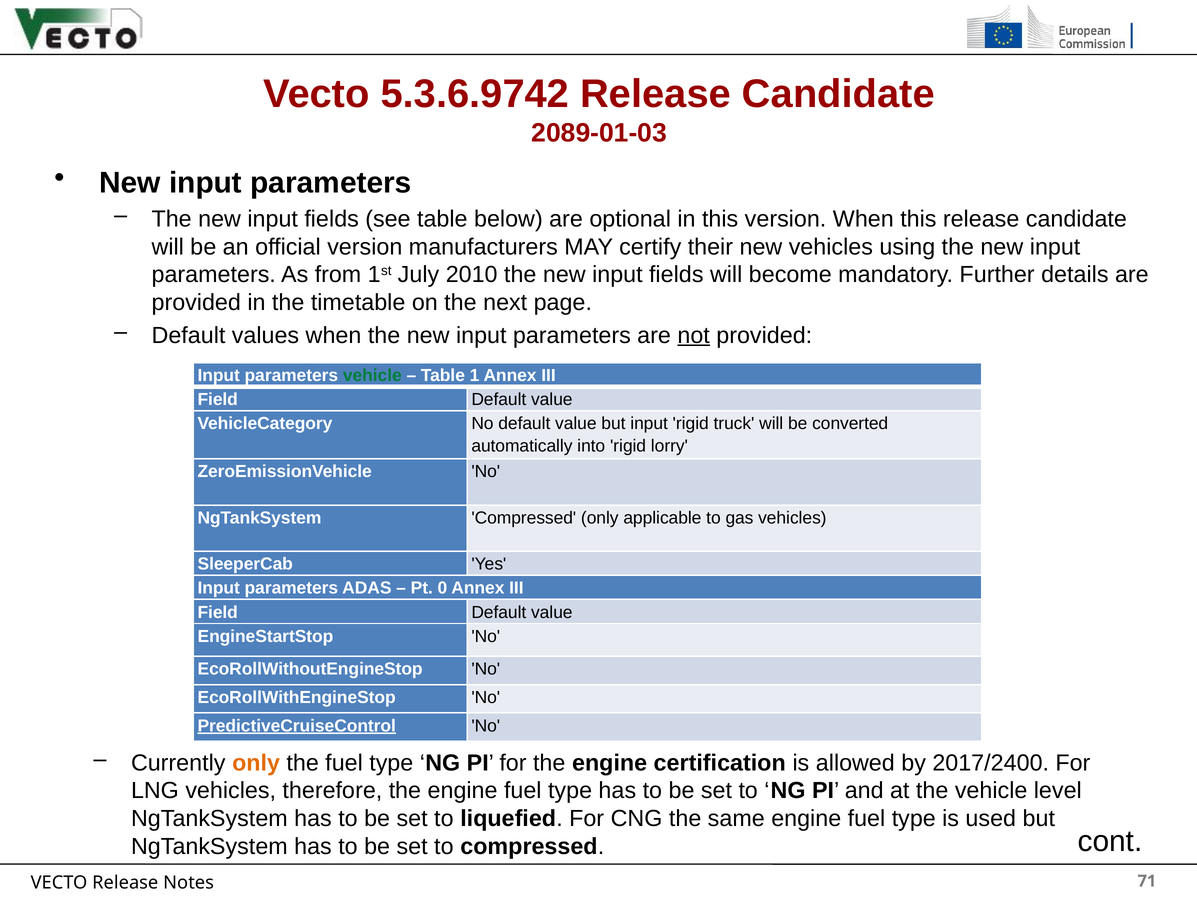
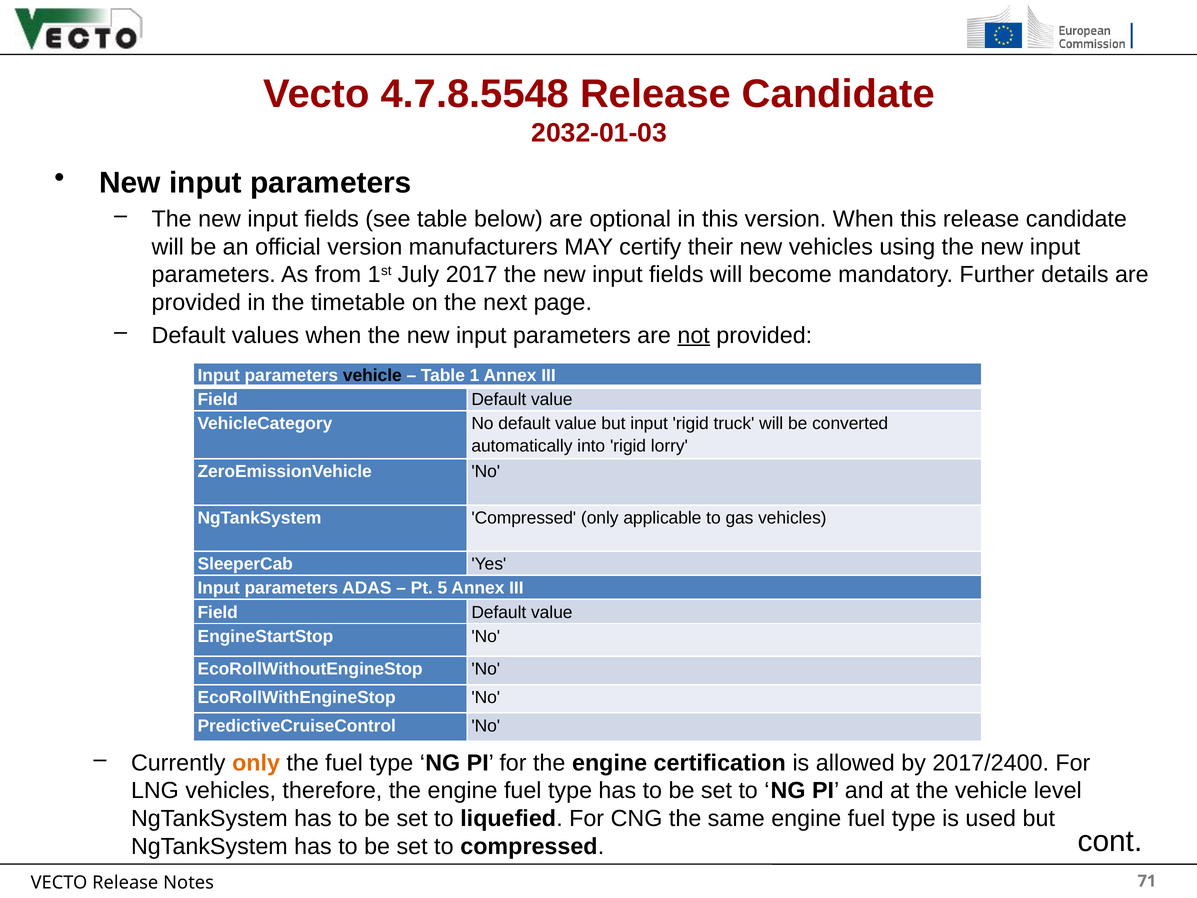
5.3.6.9742: 5.3.6.9742 -> 4.7.8.5548
2089-01-03: 2089-01-03 -> 2032-01-03
2010: 2010 -> 2017
vehicle at (372, 375) colour: green -> black
0: 0 -> 5
PredictiveCruiseControl underline: present -> none
